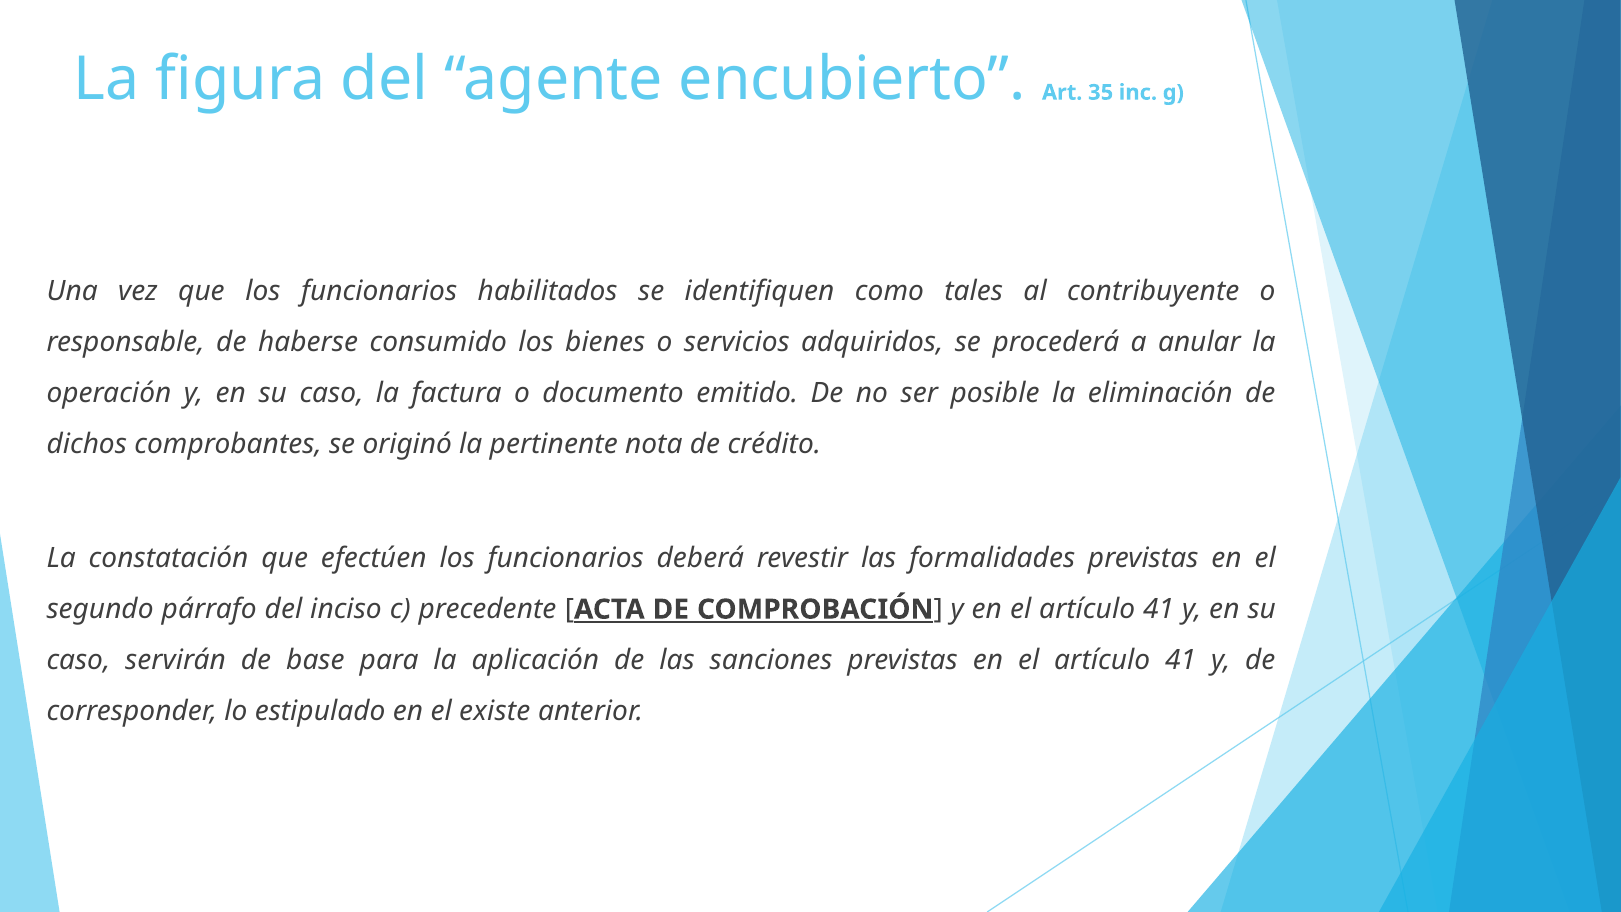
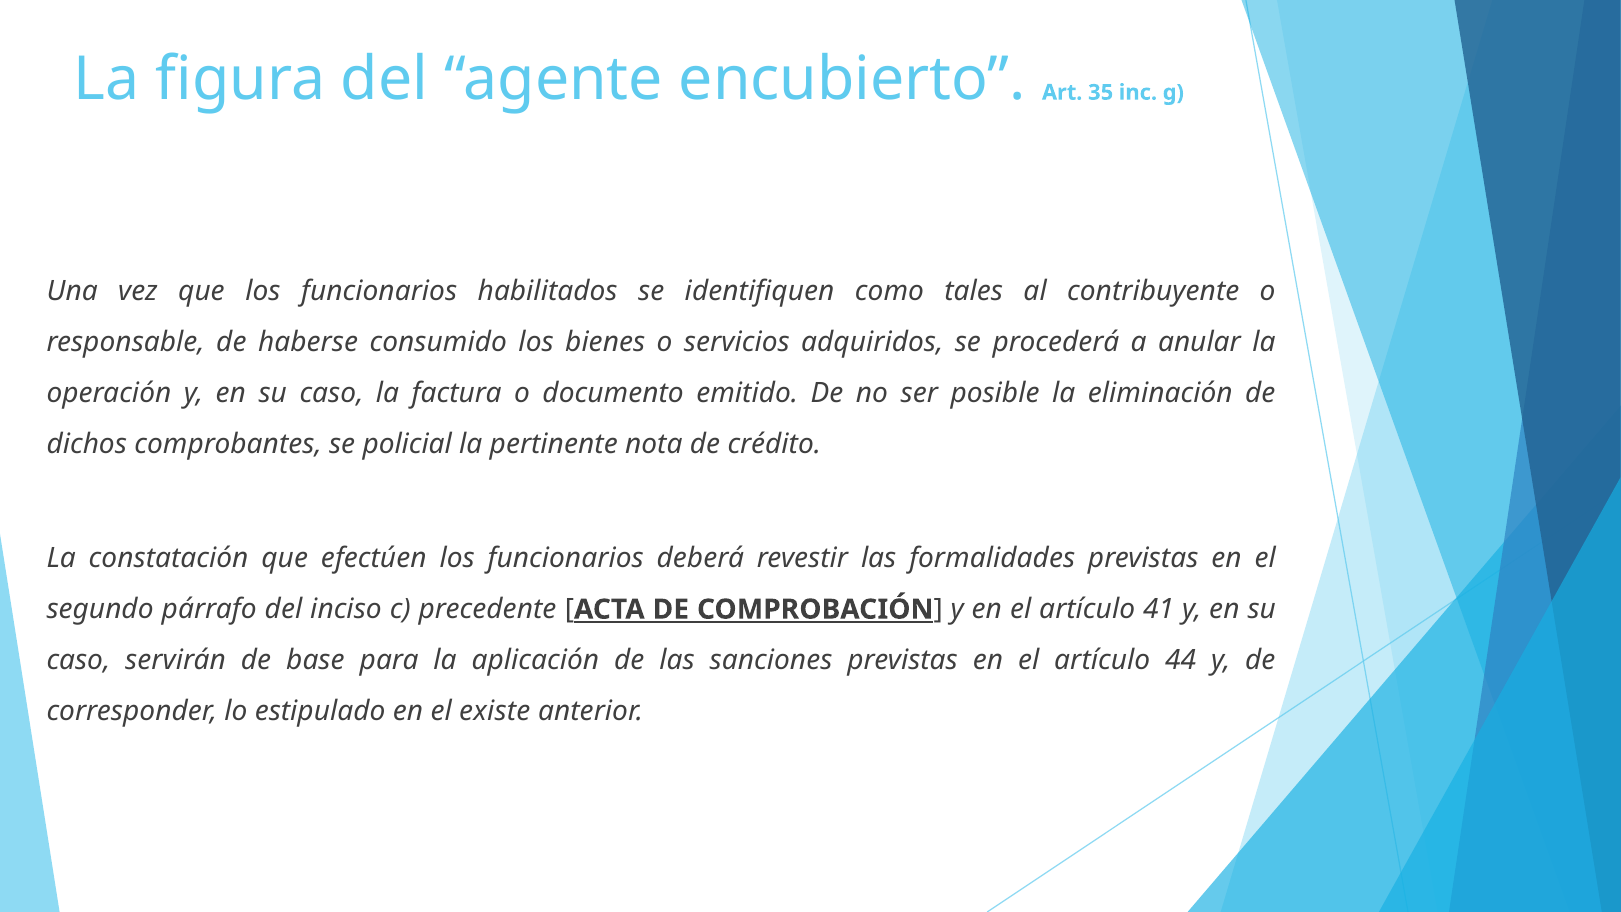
originó: originó -> policial
41 at (1181, 660): 41 -> 44
